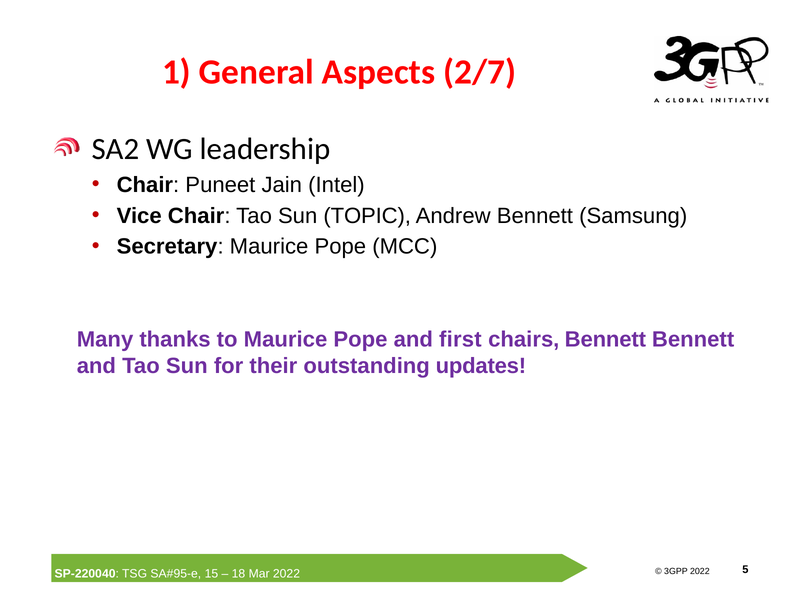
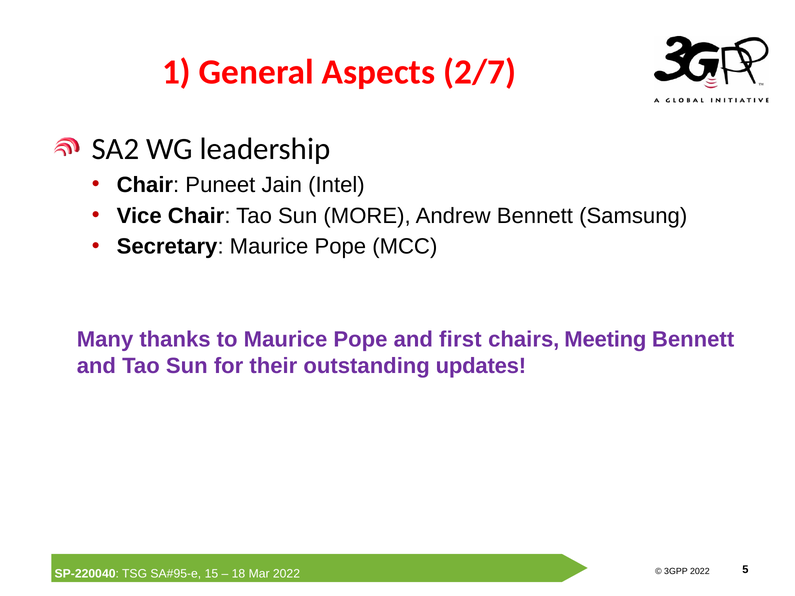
TOPIC: TOPIC -> MORE
chairs Bennett: Bennett -> Meeting
